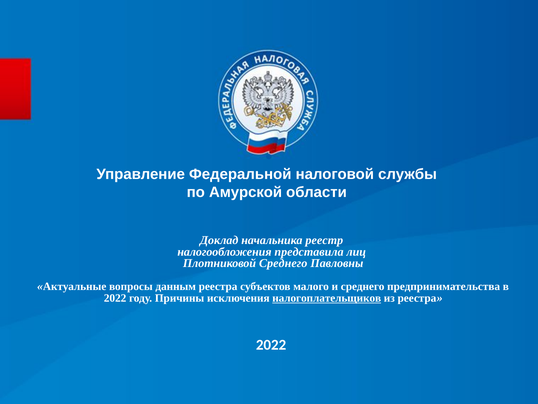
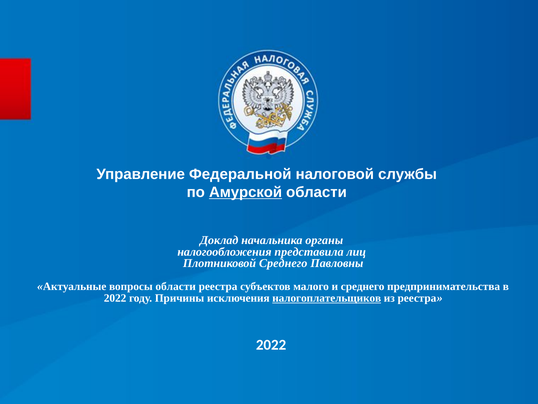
Амурской underline: none -> present
реестр: реестр -> органы
вопросы данным: данным -> области
